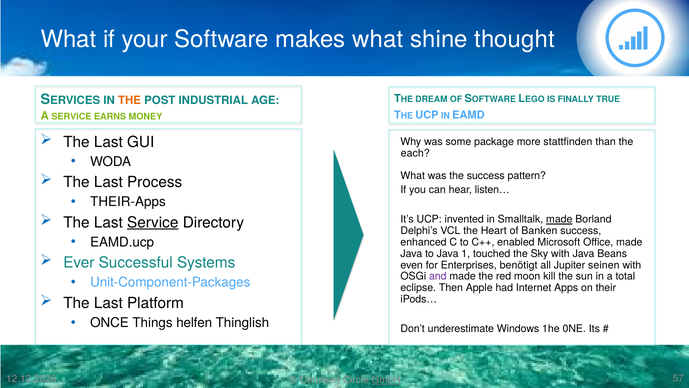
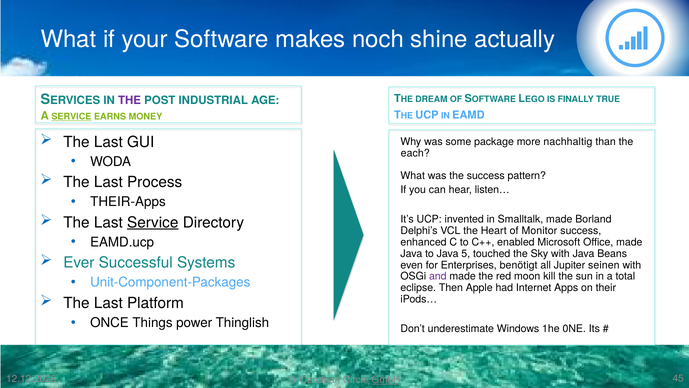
makes what: what -> noch
thought: thought -> actually
THE at (130, 101) colour: orange -> purple
SERVICE at (71, 117) underline: none -> present
stattfinden: stattfinden -> nachhaltig
made at (559, 219) underline: present -> none
Banken: Banken -> Monitor
1: 1 -> 5
helfen: helfen -> power
57: 57 -> 45
